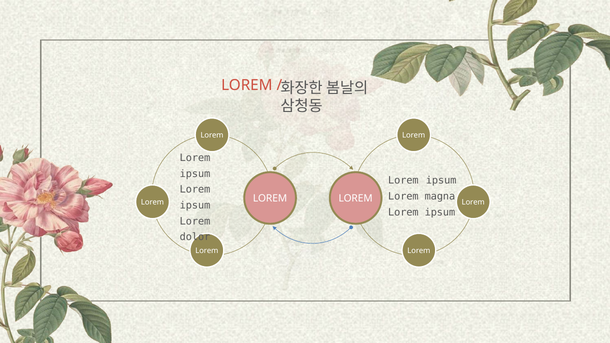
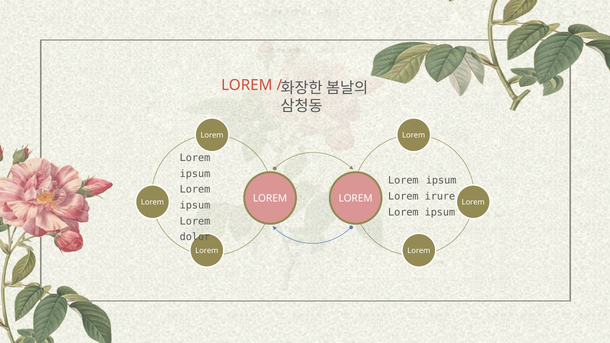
magna: magna -> irure
